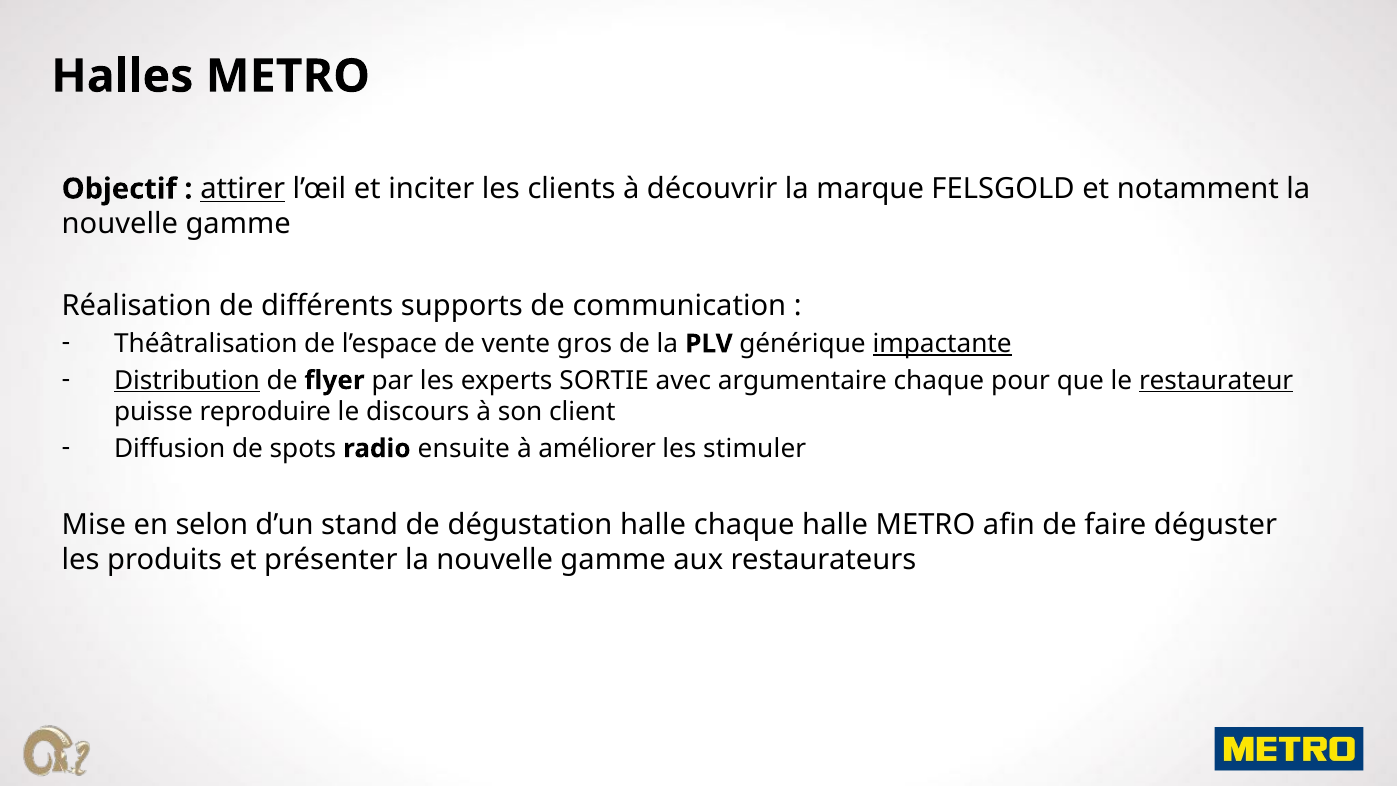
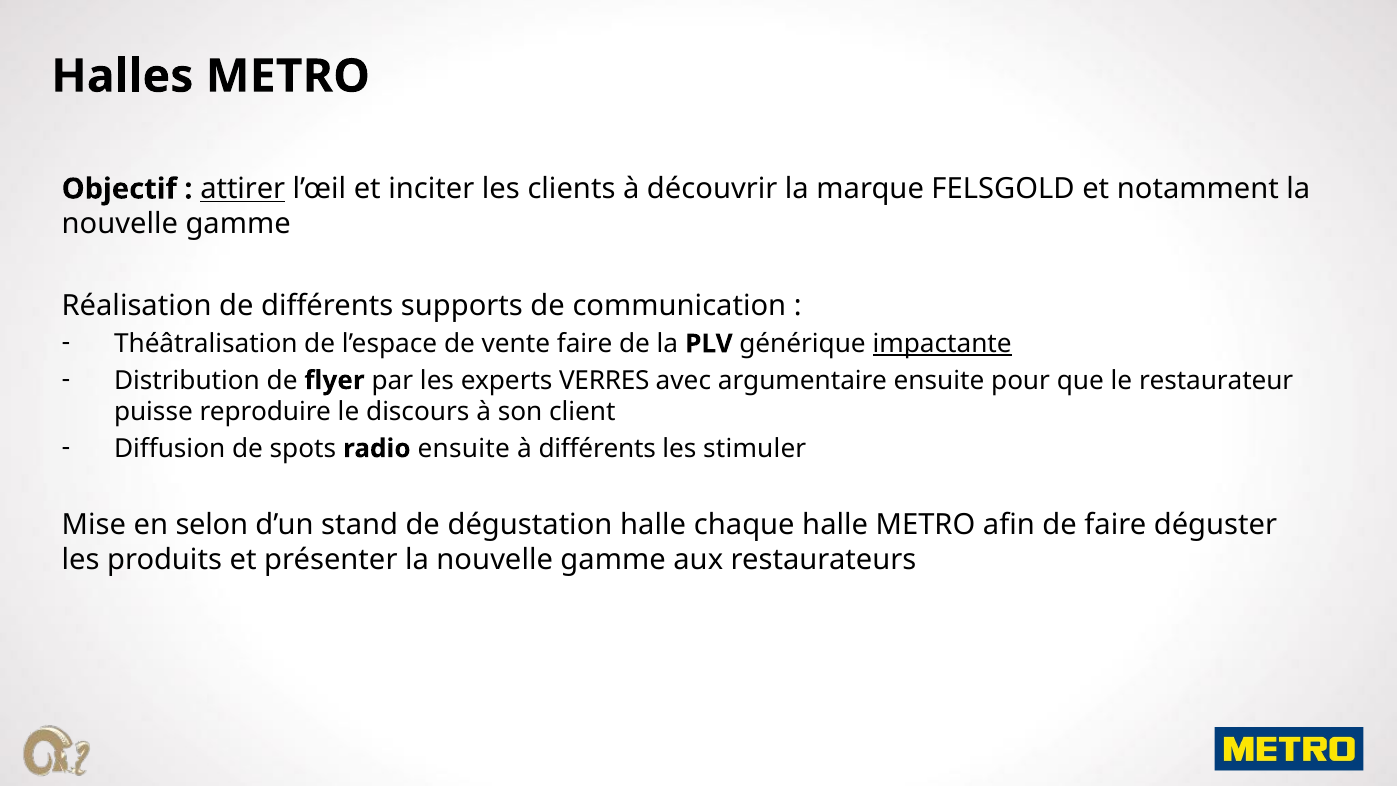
vente gros: gros -> faire
Distribution underline: present -> none
SORTIE: SORTIE -> VERRES
argumentaire chaque: chaque -> ensuite
restaurateur underline: present -> none
à améliorer: améliorer -> différents
